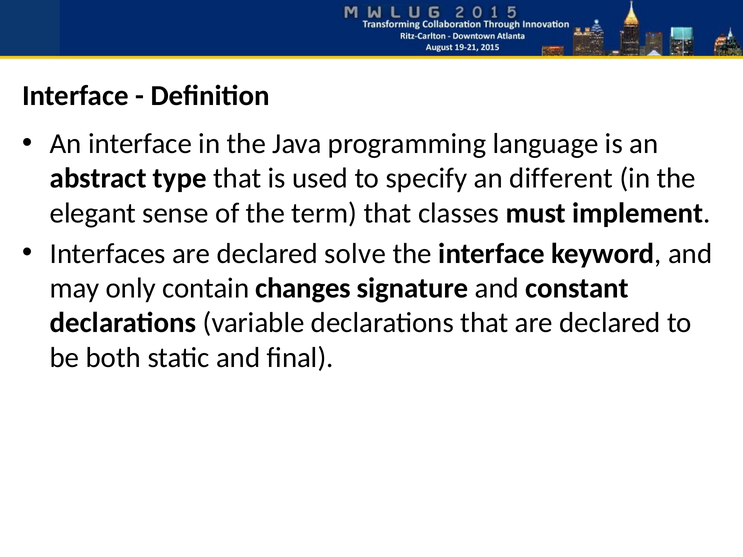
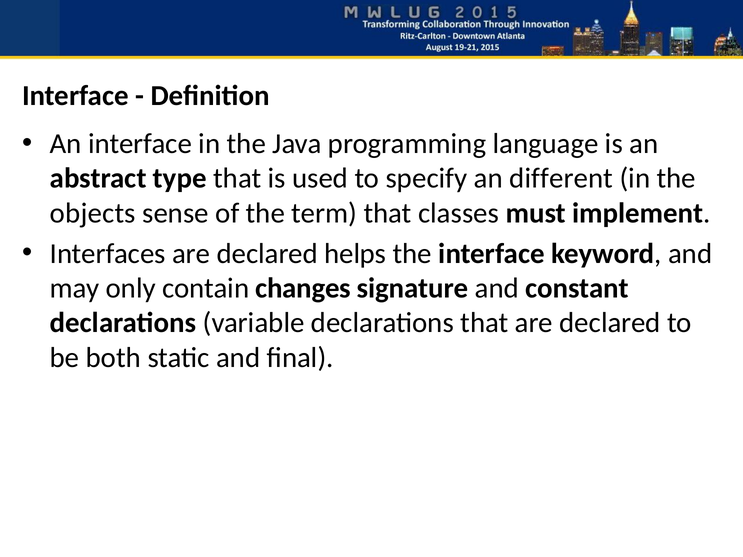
elegant: elegant -> objects
solve: solve -> helps
